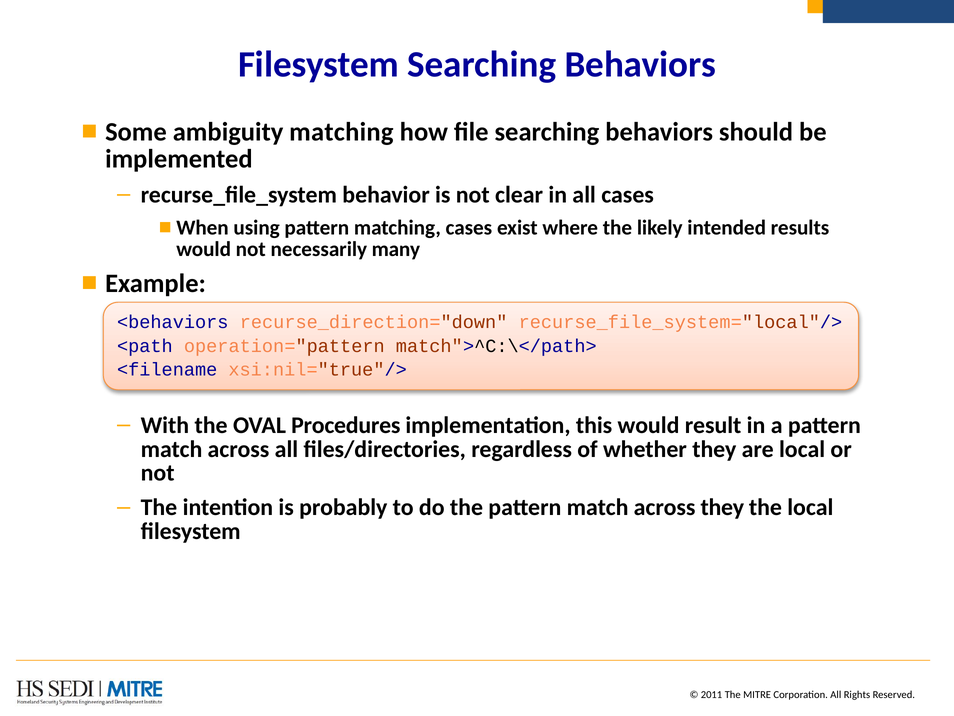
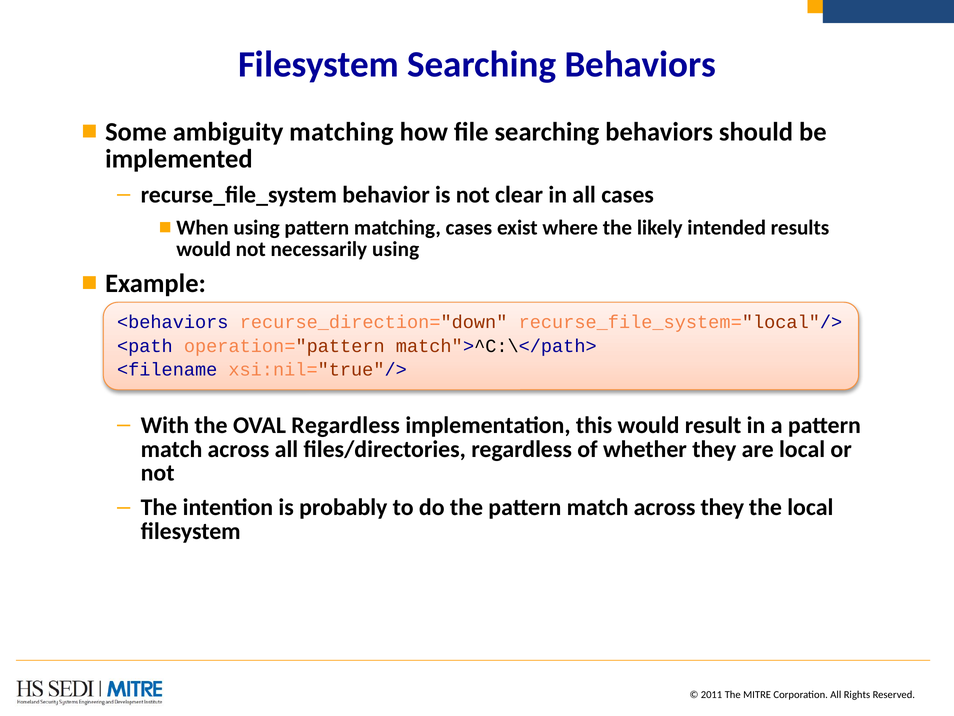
necessarily many: many -> using
OVAL Procedures: Procedures -> Regardless
